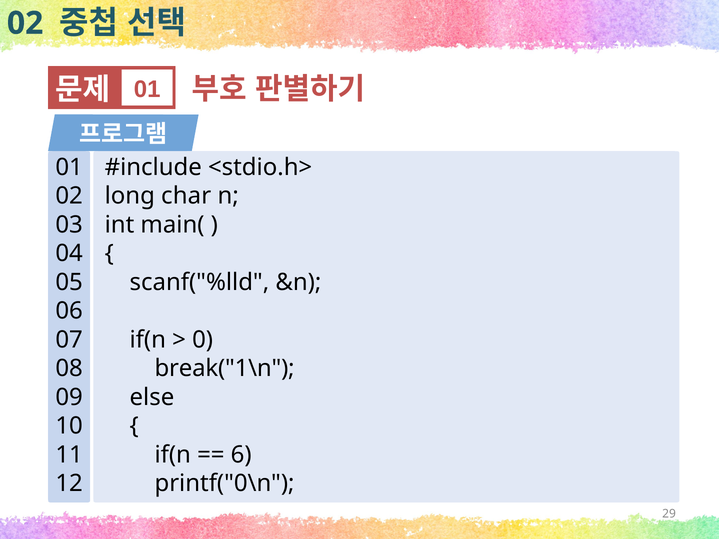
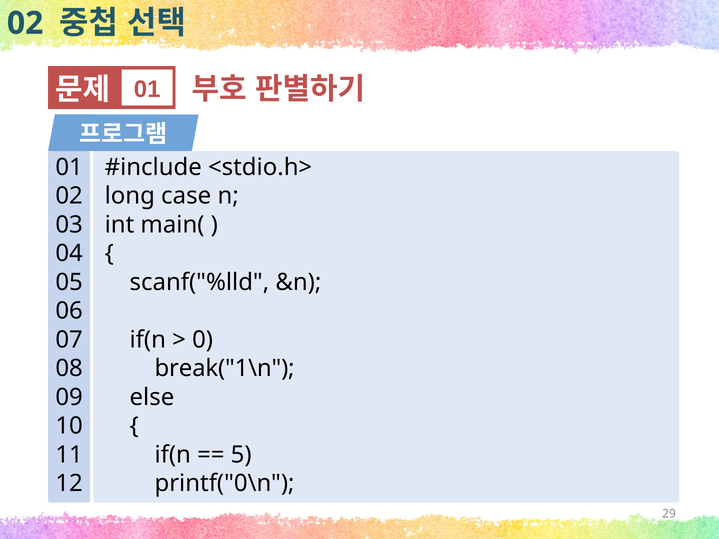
char: char -> case
6: 6 -> 5
